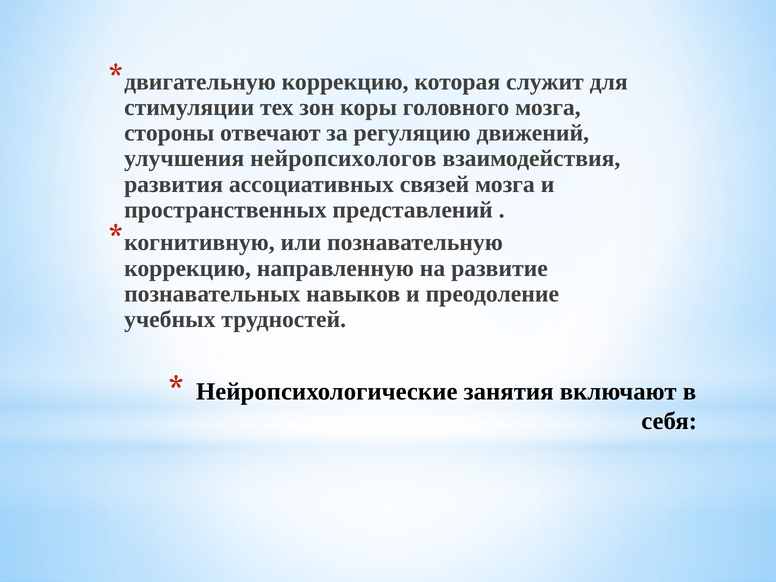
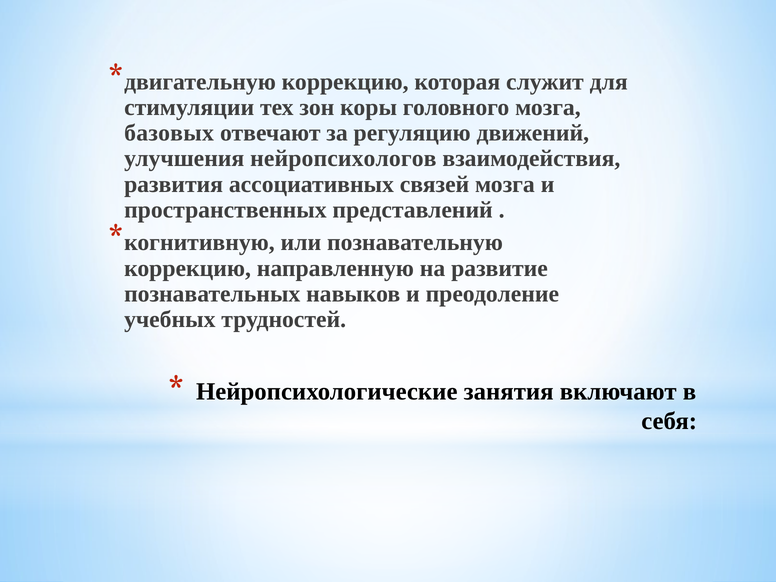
стороны: стороны -> базовых
